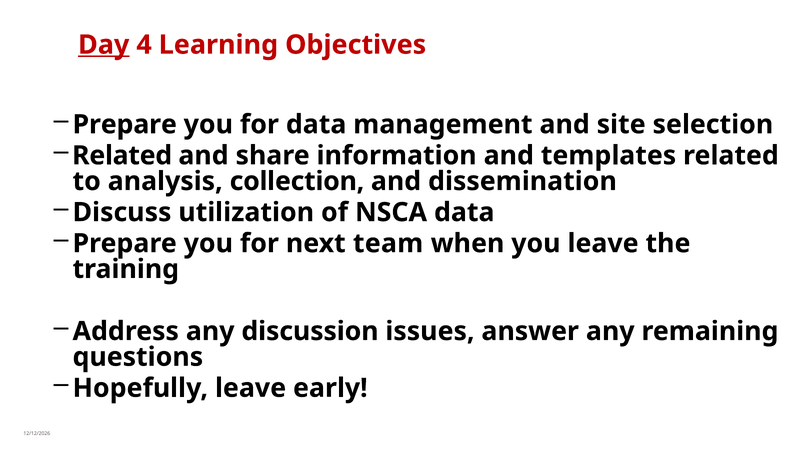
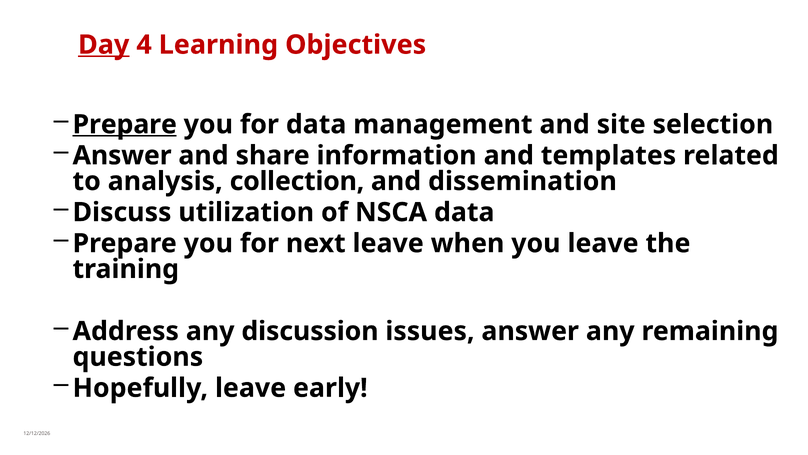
Prepare at (125, 124) underline: none -> present
Related at (122, 155): Related -> Answer
next team: team -> leave
